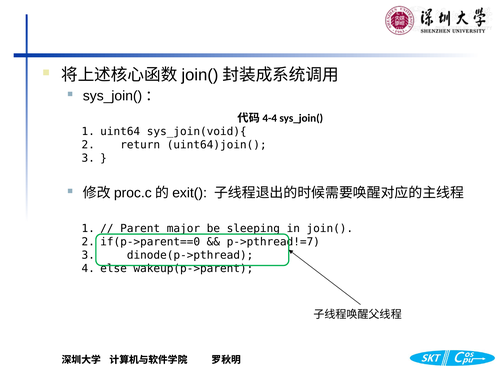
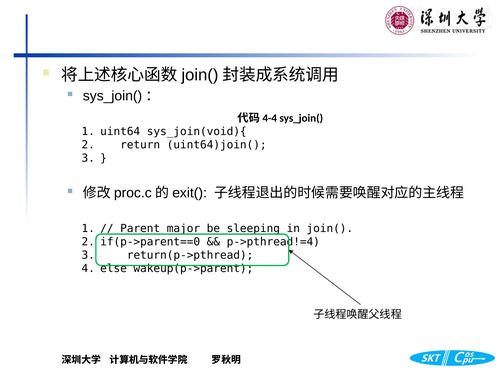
p->pthread!=7: p->pthread!=7 -> p->pthread!=4
dinode(p->pthread: dinode(p->pthread -> return(p->pthread
